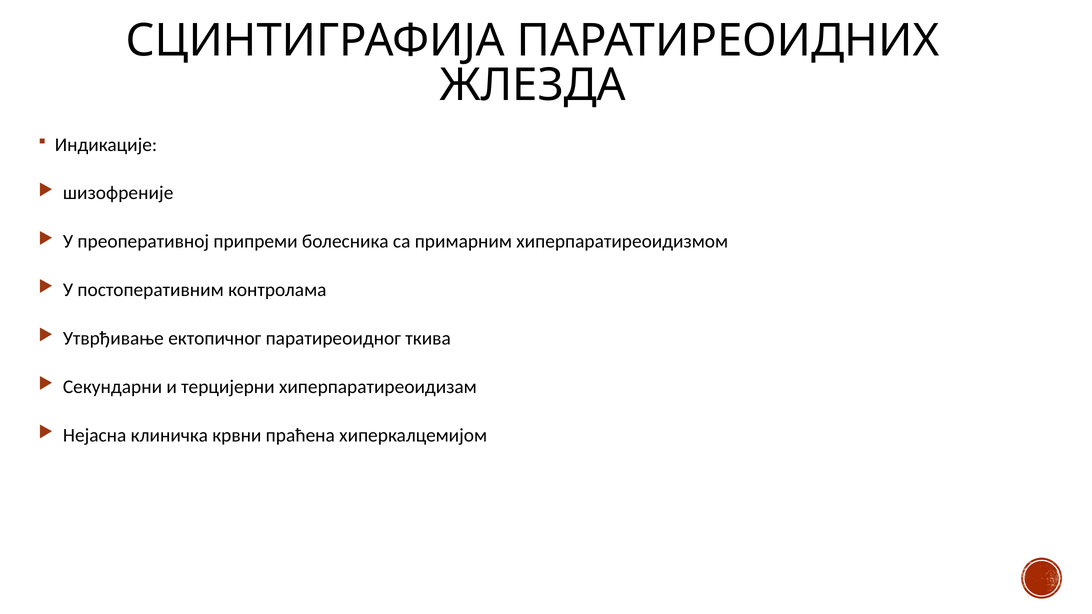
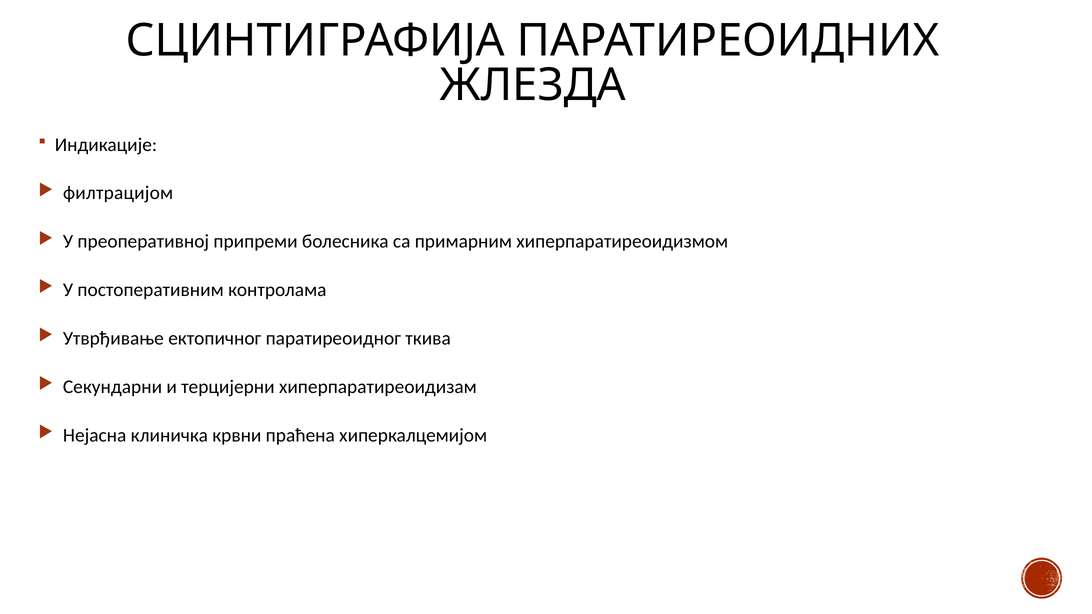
шизофреније: шизофреније -> филтрацијом
